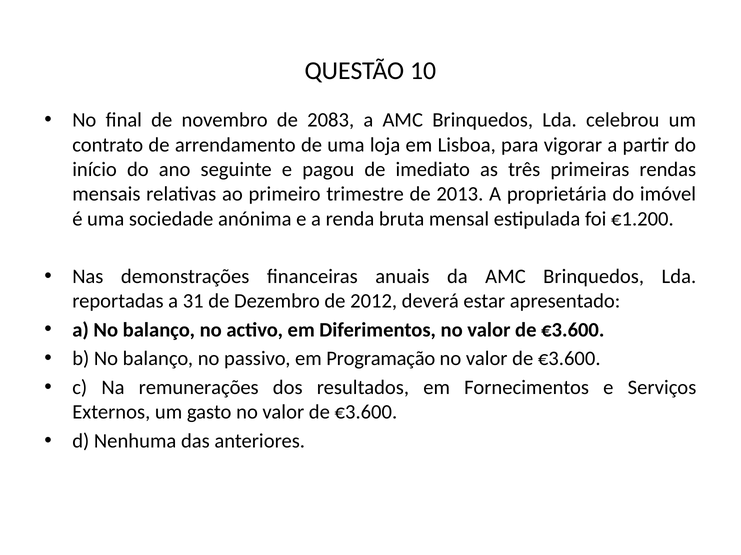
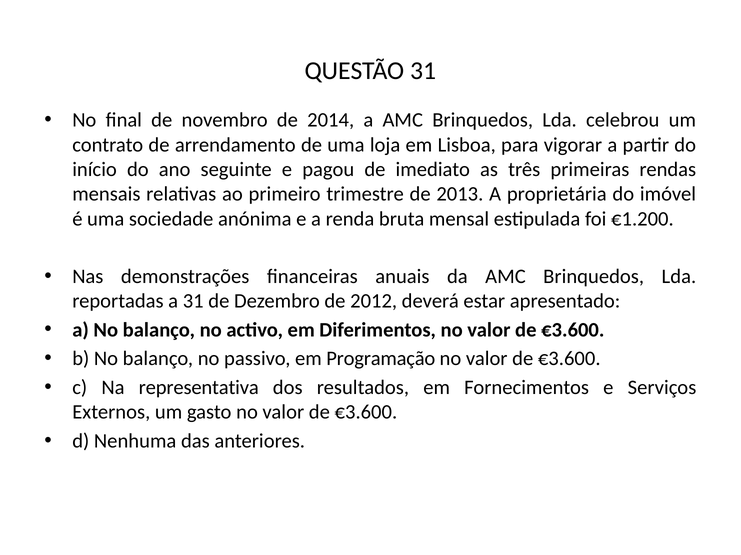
QUESTÃO 10: 10 -> 31
2083: 2083 -> 2014
remunerações: remunerações -> representativa
